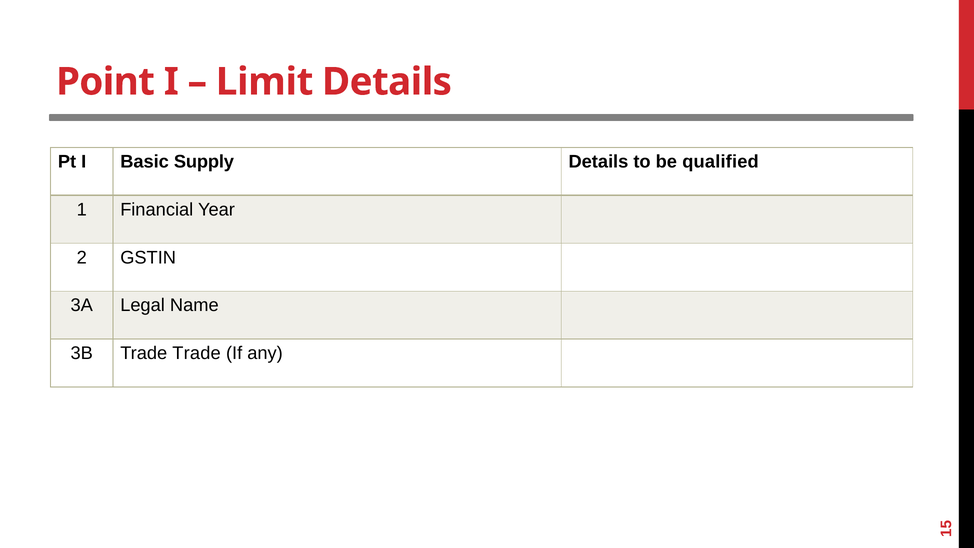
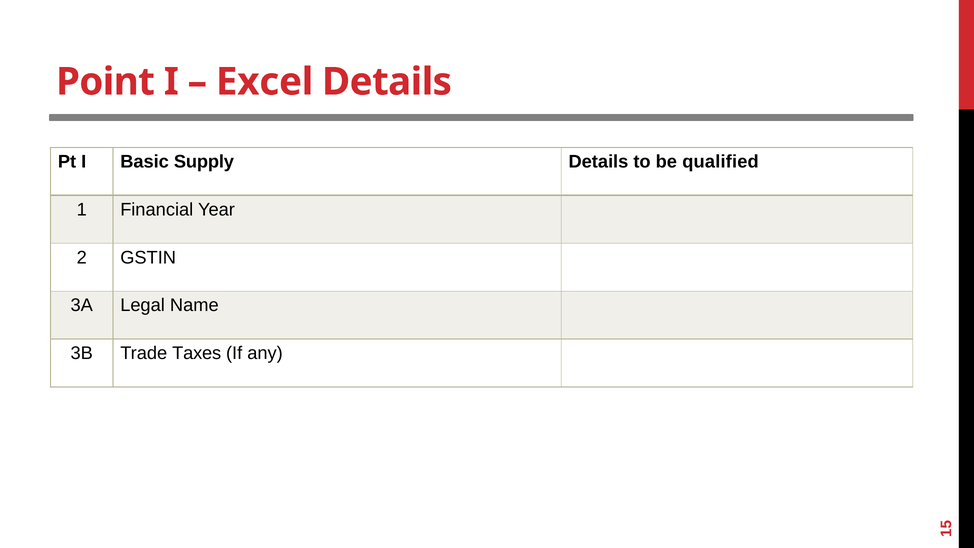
Limit: Limit -> Excel
Trade Trade: Trade -> Taxes
